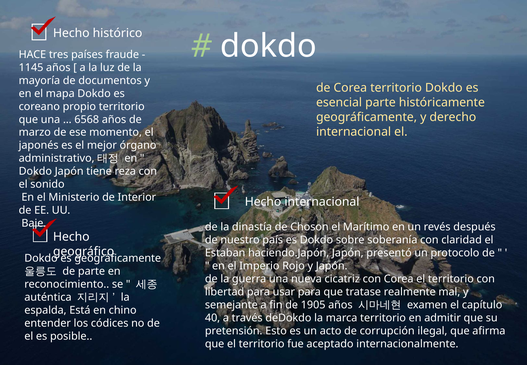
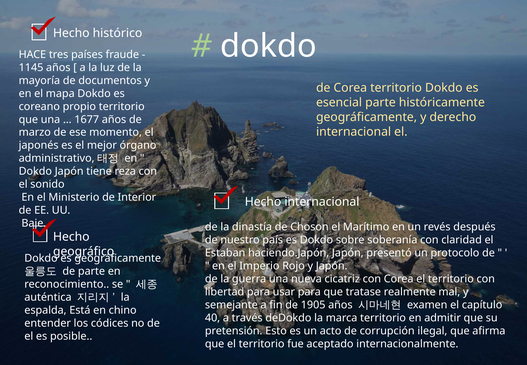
6568: 6568 -> 1677
